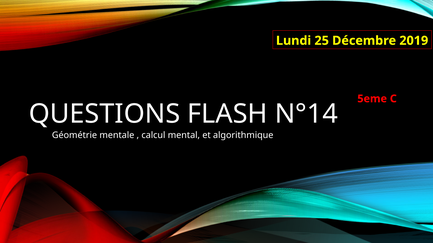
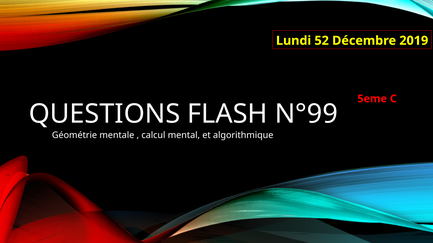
25: 25 -> 52
N°14: N°14 -> N°99
